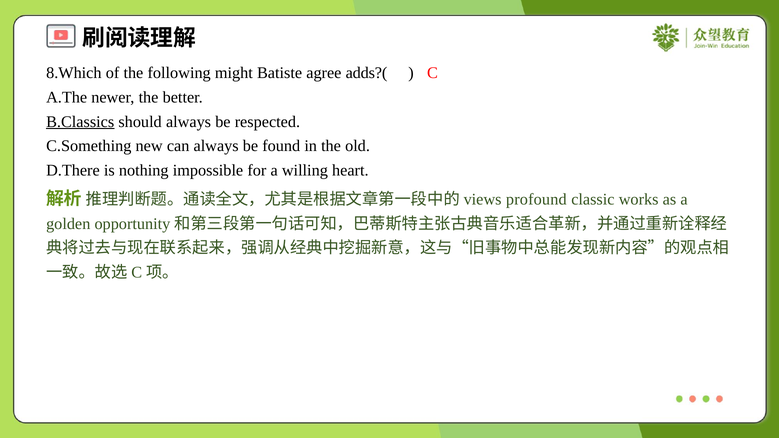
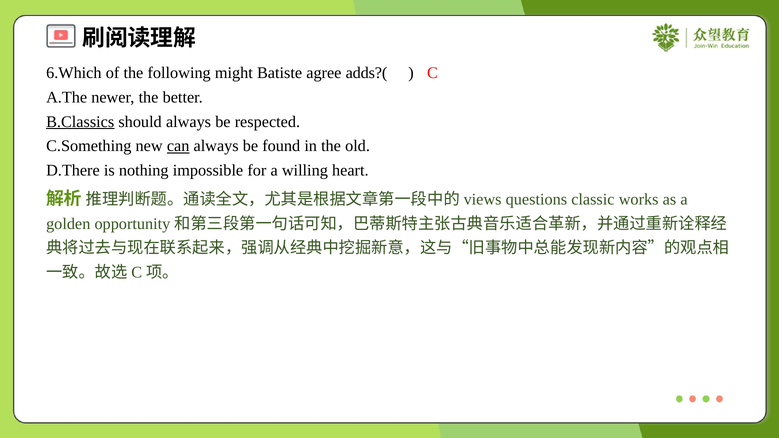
8.Which: 8.Which -> 6.Which
can underline: none -> present
profound: profound -> questions
